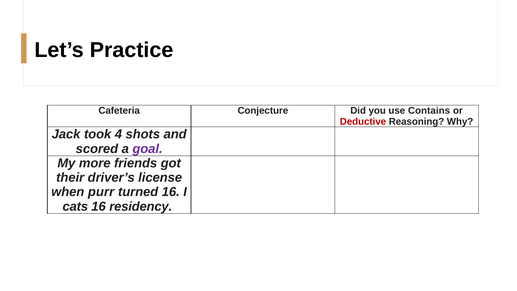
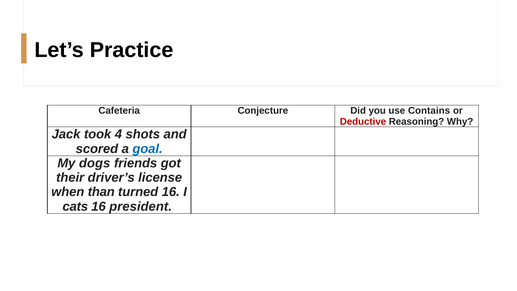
goal colour: purple -> blue
more: more -> dogs
purr: purr -> than
residency: residency -> president
